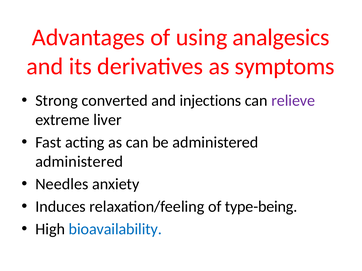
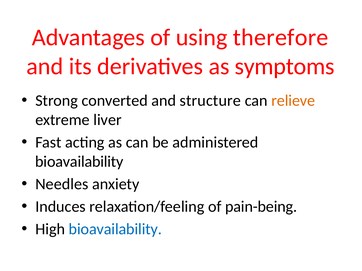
analgesics: analgesics -> therefore
injections: injections -> structure
relieve colour: purple -> orange
administered at (79, 162): administered -> bioavailability
type-being: type-being -> pain-being
